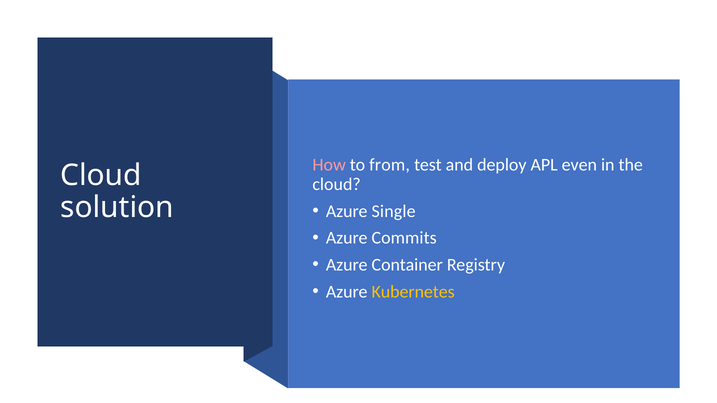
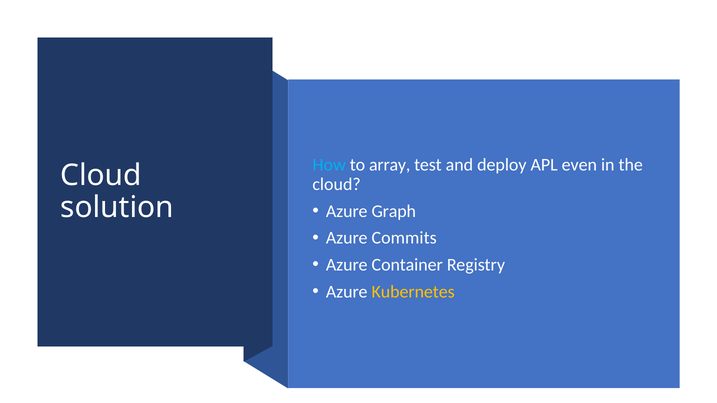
How colour: pink -> light blue
from: from -> array
Single: Single -> Graph
